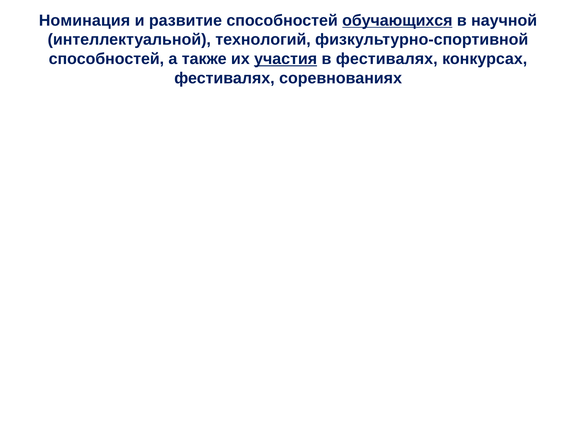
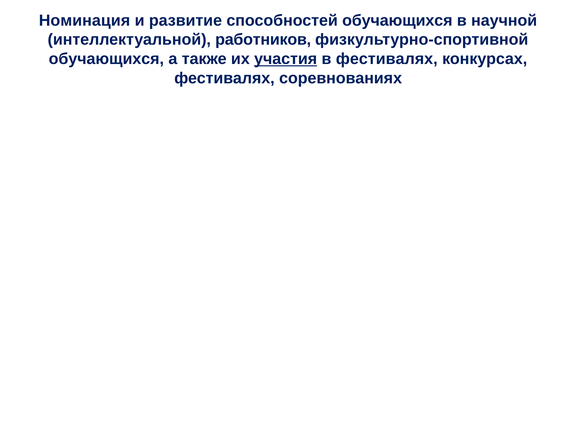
обучающихся at (397, 20) underline: present -> none
технологий: технологий -> работников
способностей at (106, 59): способностей -> обучающихся
